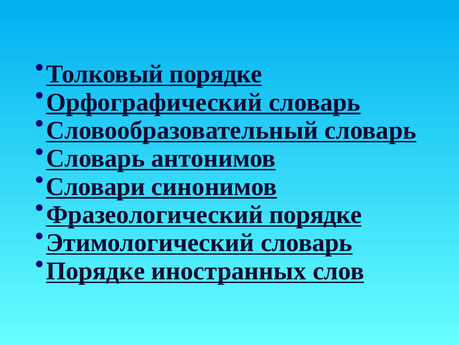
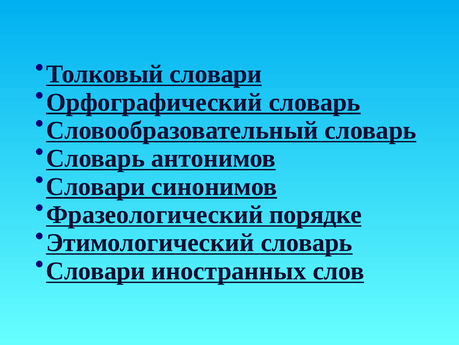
Толковый порядке: порядке -> словари
Порядке at (96, 270): Порядке -> Словари
